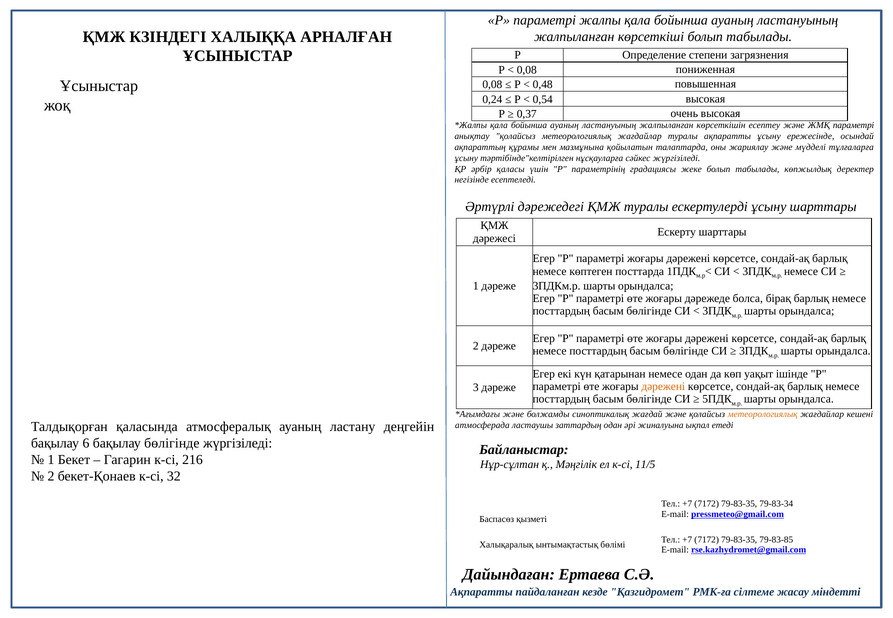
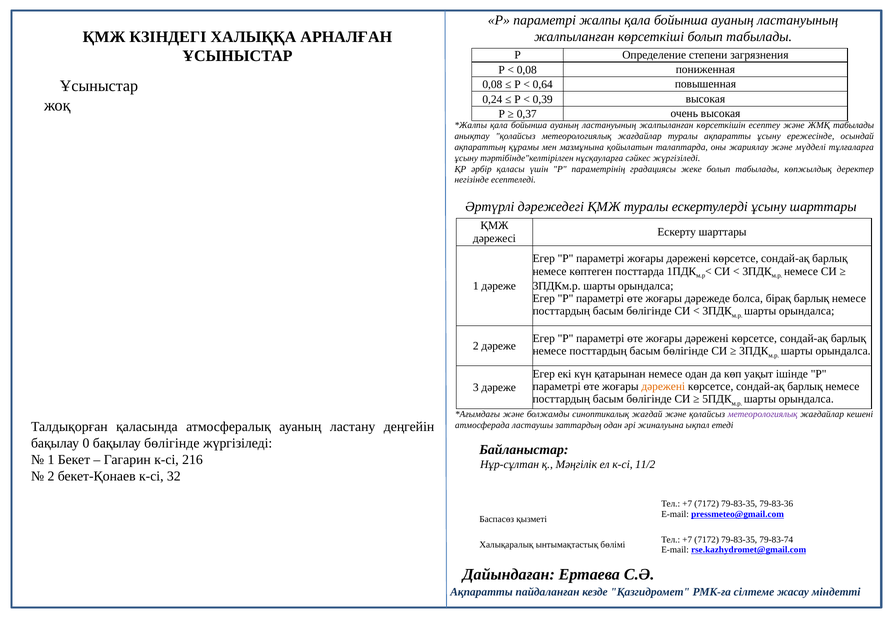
0,48: 0,48 -> 0,64
0,54: 0,54 -> 0,39
ЖМҚ параметрі: параметрі -> табылады
метеорологиялық at (763, 414) colour: orange -> purple
6: 6 -> 0
11/5: 11/5 -> 11/2
79-83-34: 79-83-34 -> 79-83-36
79-83-85: 79-83-85 -> 79-83-74
